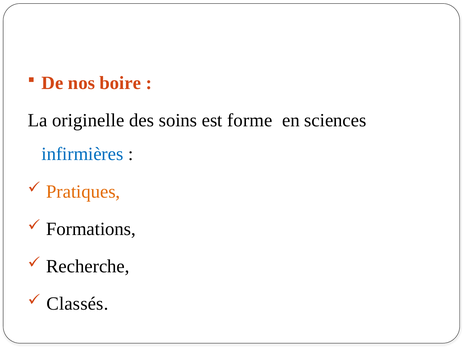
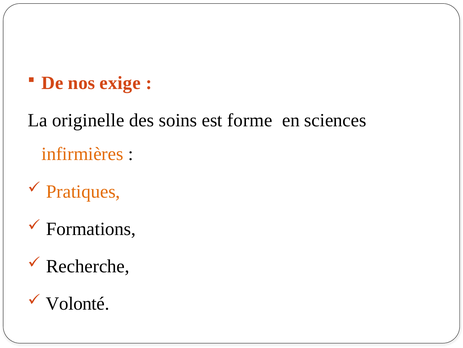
boire: boire -> exige
infirmières colour: blue -> orange
Classés: Classés -> Volonté
